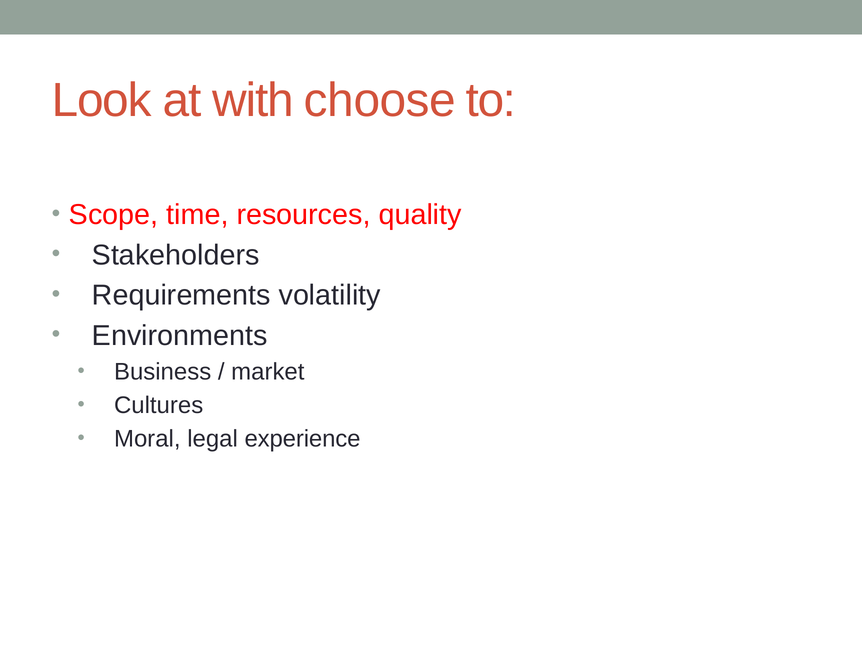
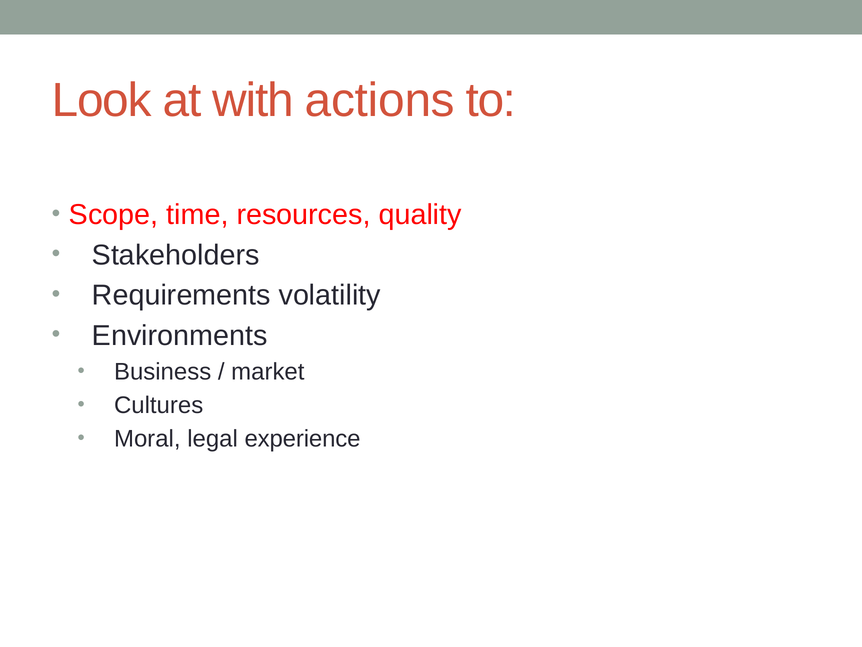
choose: choose -> actions
